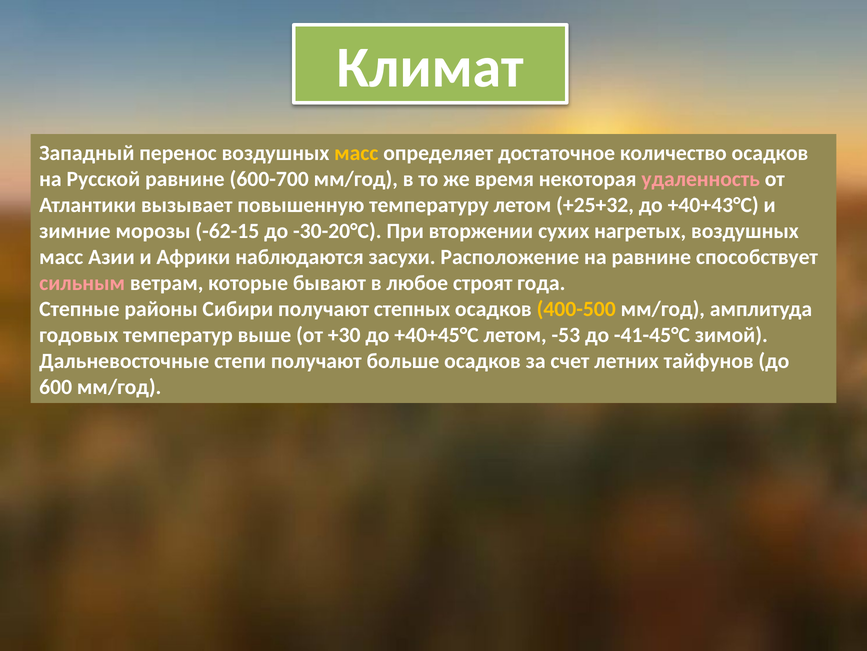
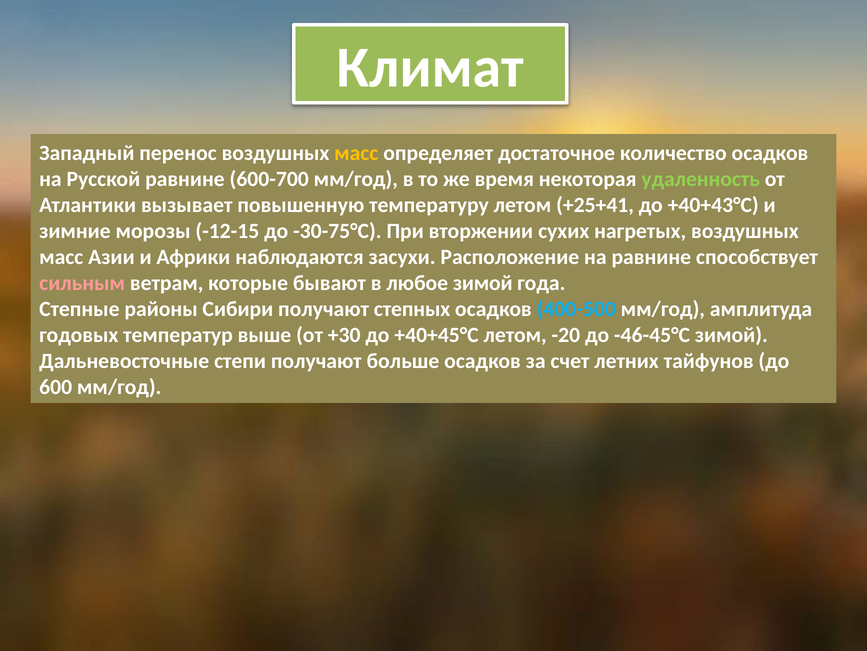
удаленность colour: pink -> light green
+25+32: +25+32 -> +25+41
-62-15: -62-15 -> -12-15
-30-20°С: -30-20°С -> -30-75°С
любое строят: строят -> зимой
400-500 colour: yellow -> light blue
-53: -53 -> -20
-41-45°С: -41-45°С -> -46-45°С
